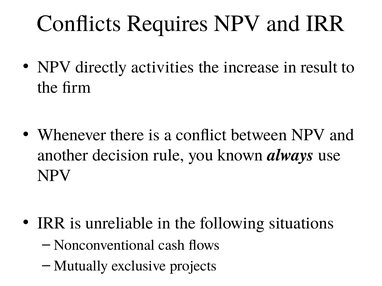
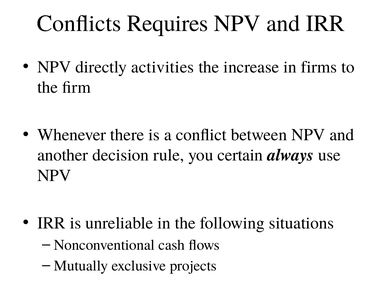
result: result -> firms
known: known -> certain
